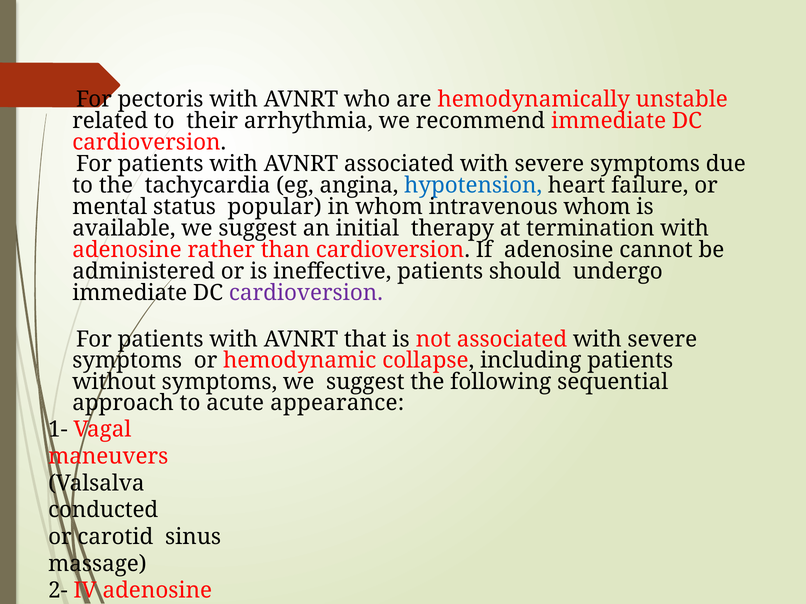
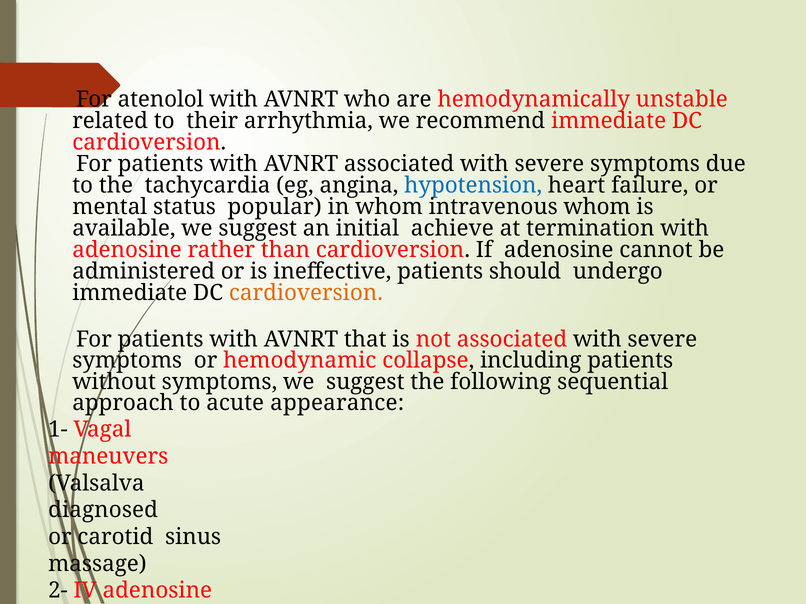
pectoris: pectoris -> atenolol
therapy: therapy -> achieve
cardioversion at (306, 293) colour: purple -> orange
conducted: conducted -> diagnosed
